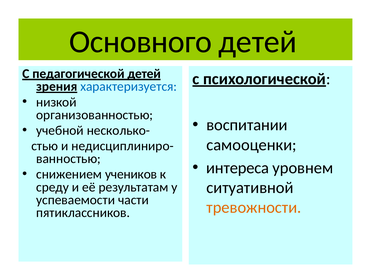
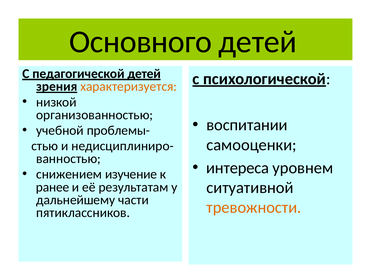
характеризуется colour: blue -> orange
несколько-: несколько- -> проблемы-
учеников: учеников -> изучение
среду: среду -> ранее
успеваемости: успеваемости -> дальнейшему
